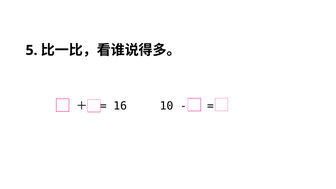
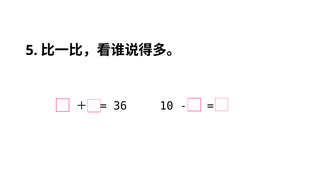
16: 16 -> 36
